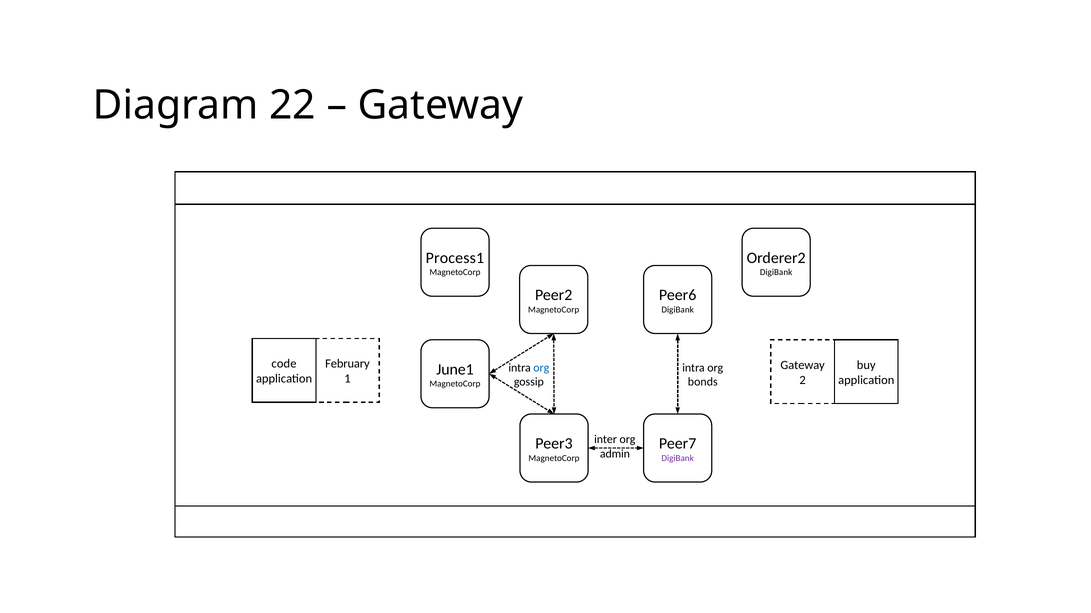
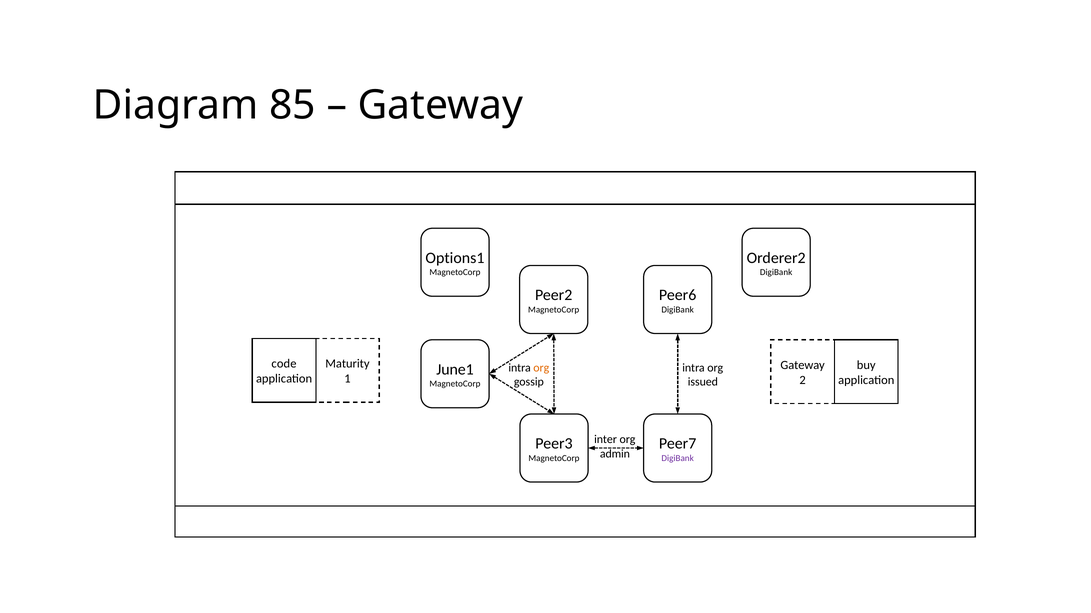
22: 22 -> 85
Process1: Process1 -> Options1
February: February -> Maturity
org at (541, 368) colour: blue -> orange
bonds: bonds -> issued
